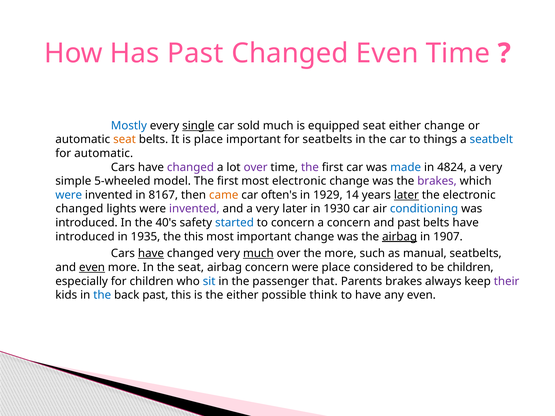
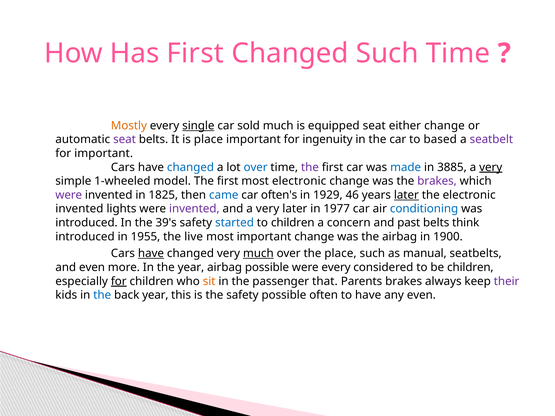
Has Past: Past -> First
Changed Even: Even -> Such
Mostly colour: blue -> orange
seat at (125, 140) colour: orange -> purple
for seatbelts: seatbelts -> ingenuity
things: things -> based
seatbelt colour: blue -> purple
for automatic: automatic -> important
changed at (191, 167) colour: purple -> blue
over at (256, 167) colour: purple -> blue
4824: 4824 -> 3885
very at (491, 167) underline: none -> present
5-wheeled: 5-wheeled -> 1-wheeled
were at (69, 195) colour: blue -> purple
8167: 8167 -> 1825
came colour: orange -> blue
14: 14 -> 46
changed at (79, 209): changed -> invented
1930: 1930 -> 1977
40's: 40's -> 39's
to concern: concern -> children
belts have: have -> think
1935: 1935 -> 1955
the this: this -> live
airbag at (400, 237) underline: present -> none
1907: 1907 -> 1900
the more: more -> place
even at (92, 268) underline: present -> none
the seat: seat -> year
airbag concern: concern -> possible
were place: place -> every
for at (119, 281) underline: none -> present
sit colour: blue -> orange
back past: past -> year
the either: either -> safety
think: think -> often
